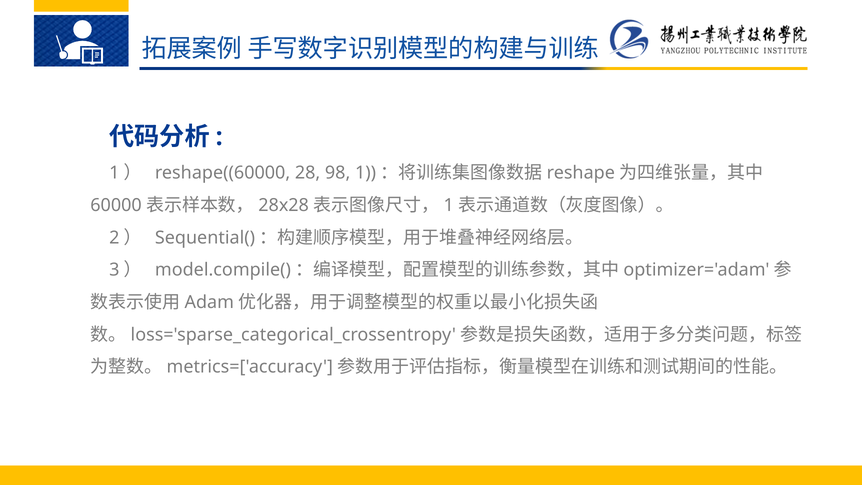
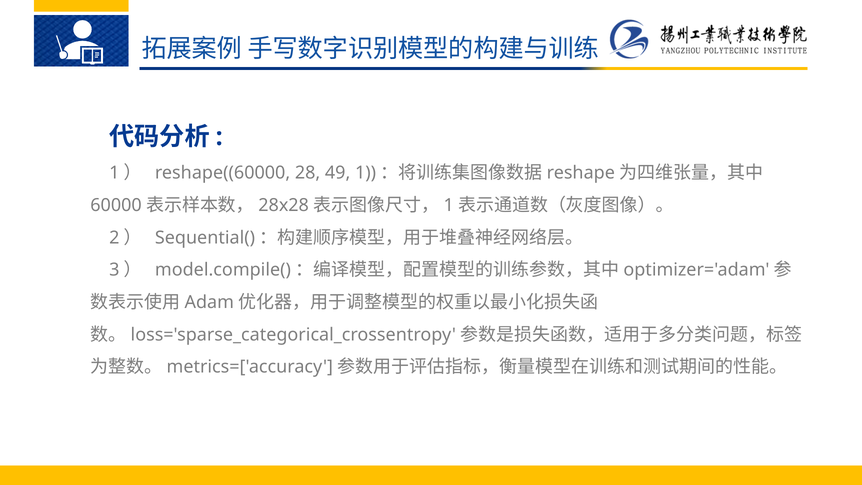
98: 98 -> 49
